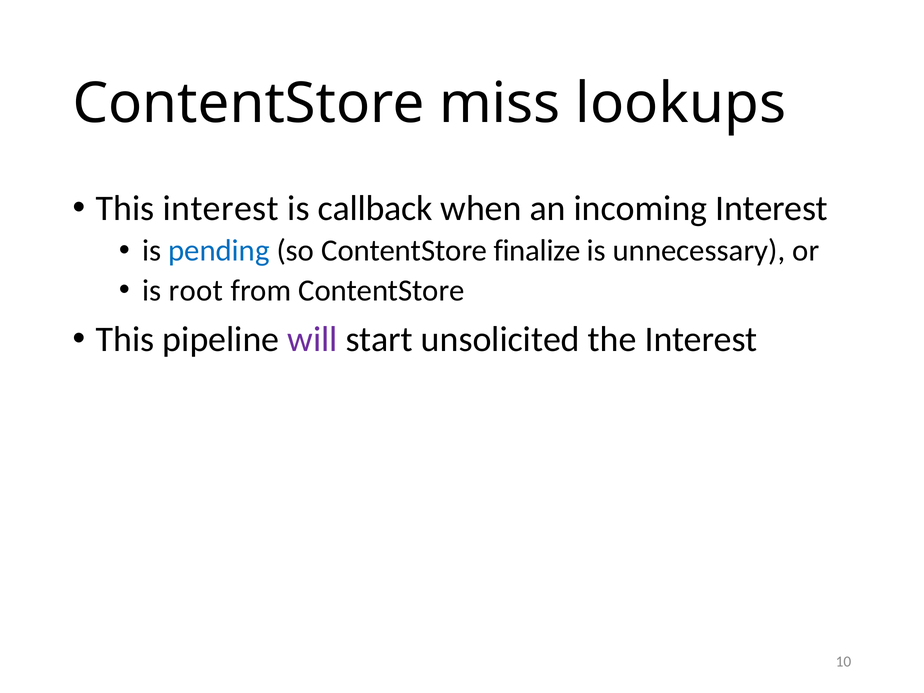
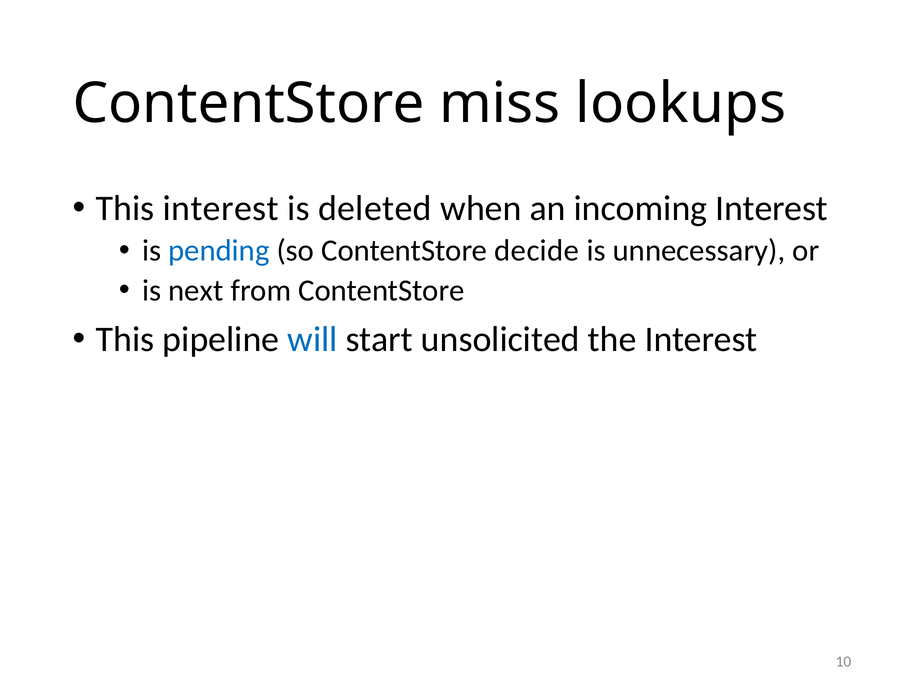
callback: callback -> deleted
finalize: finalize -> decide
root: root -> next
will colour: purple -> blue
